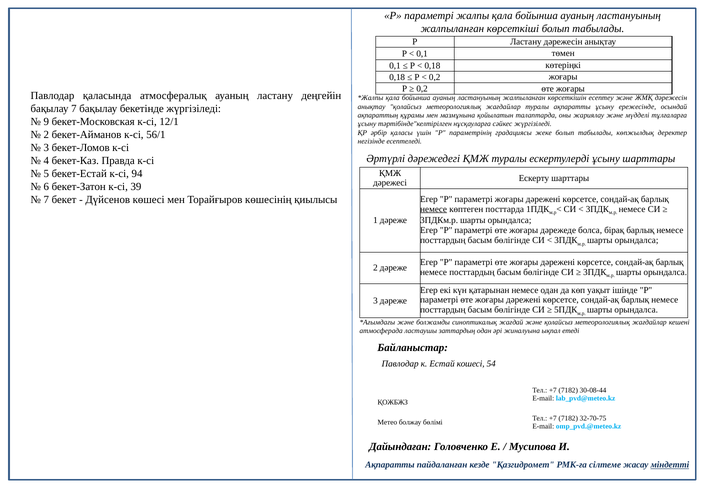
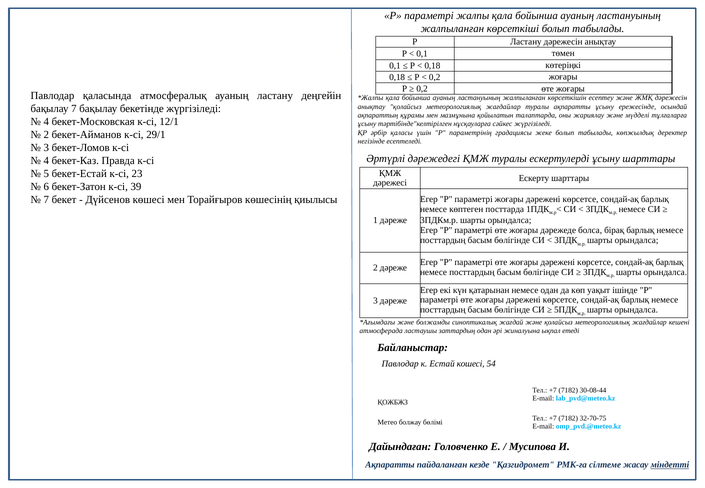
9 at (46, 122): 9 -> 4
56/1: 56/1 -> 29/1
94: 94 -> 23
немесе at (434, 209) underline: present -> none
